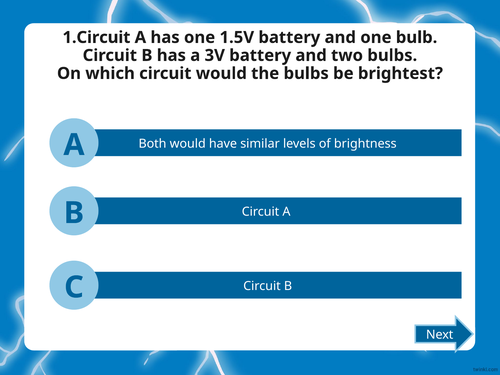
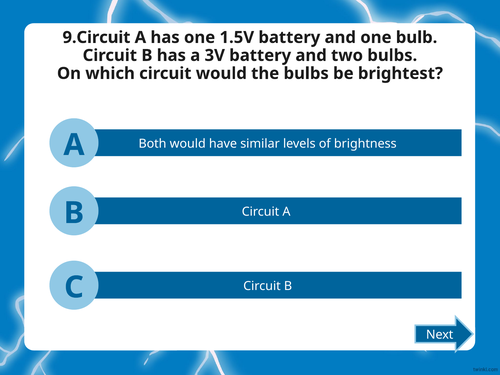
1.Circuit: 1.Circuit -> 9.Circuit
